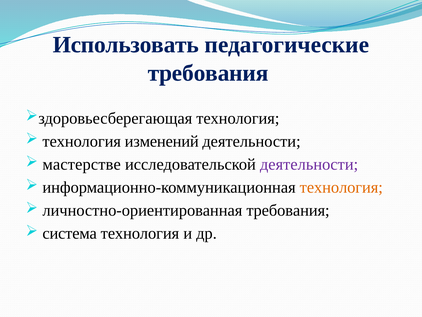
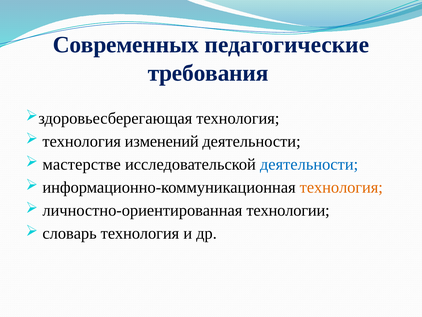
Использовать: Использовать -> Современных
деятельности at (309, 164) colour: purple -> blue
личностно-ориентированная требования: требования -> технологии
система: система -> словарь
